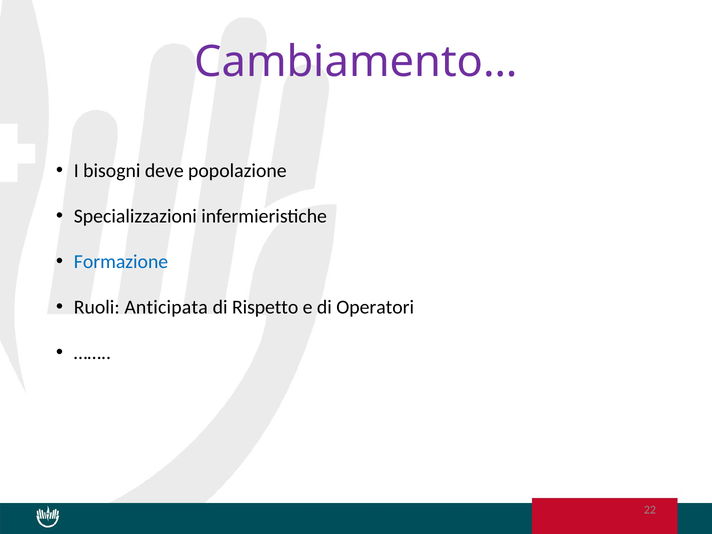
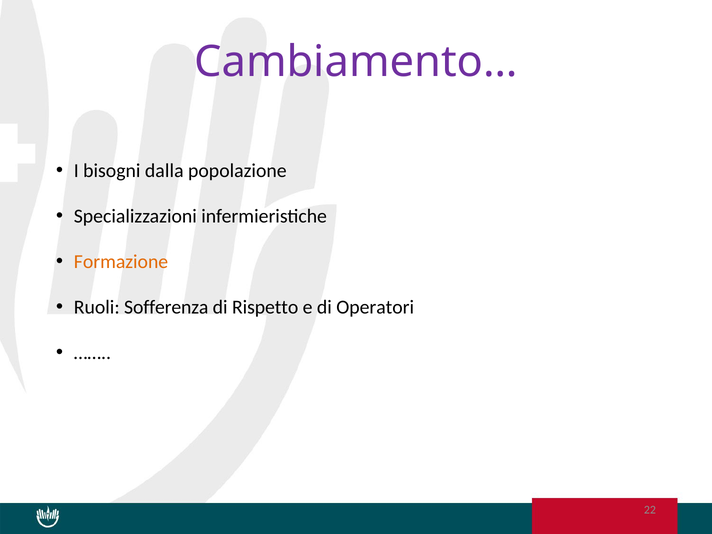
deve: deve -> dalla
Formazione colour: blue -> orange
Anticipata: Anticipata -> Sofferenza
